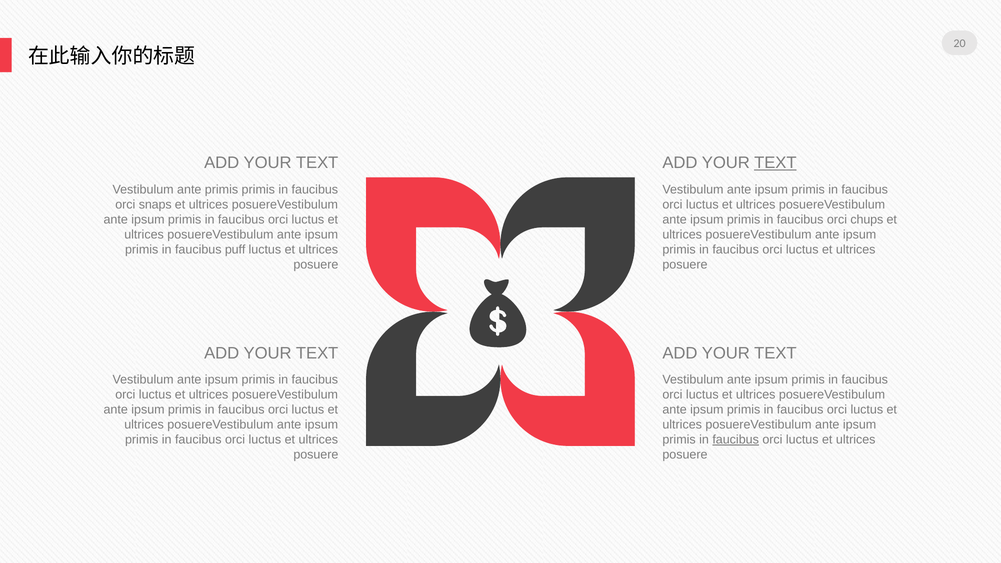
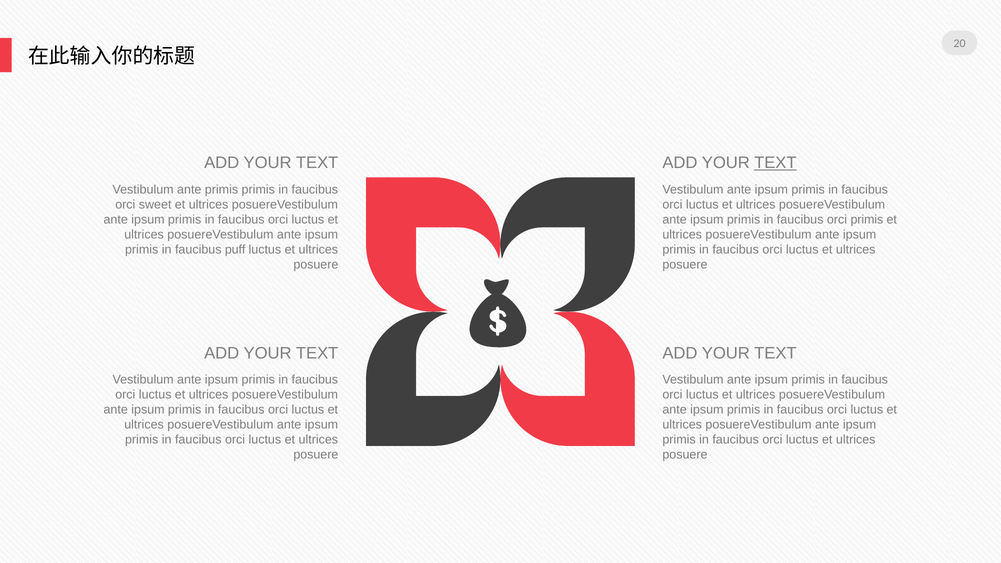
snaps: snaps -> sweet
orci chups: chups -> primis
faucibus at (736, 440) underline: present -> none
